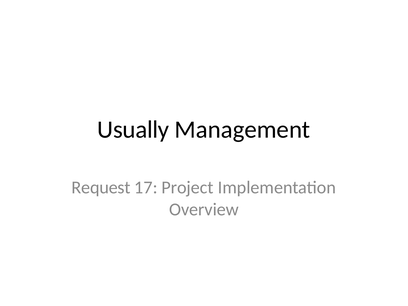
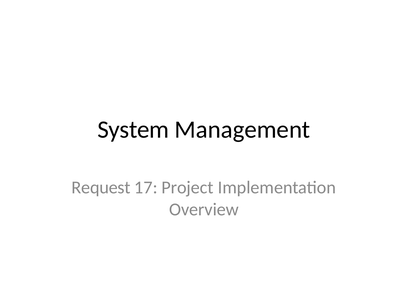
Usually: Usually -> System
